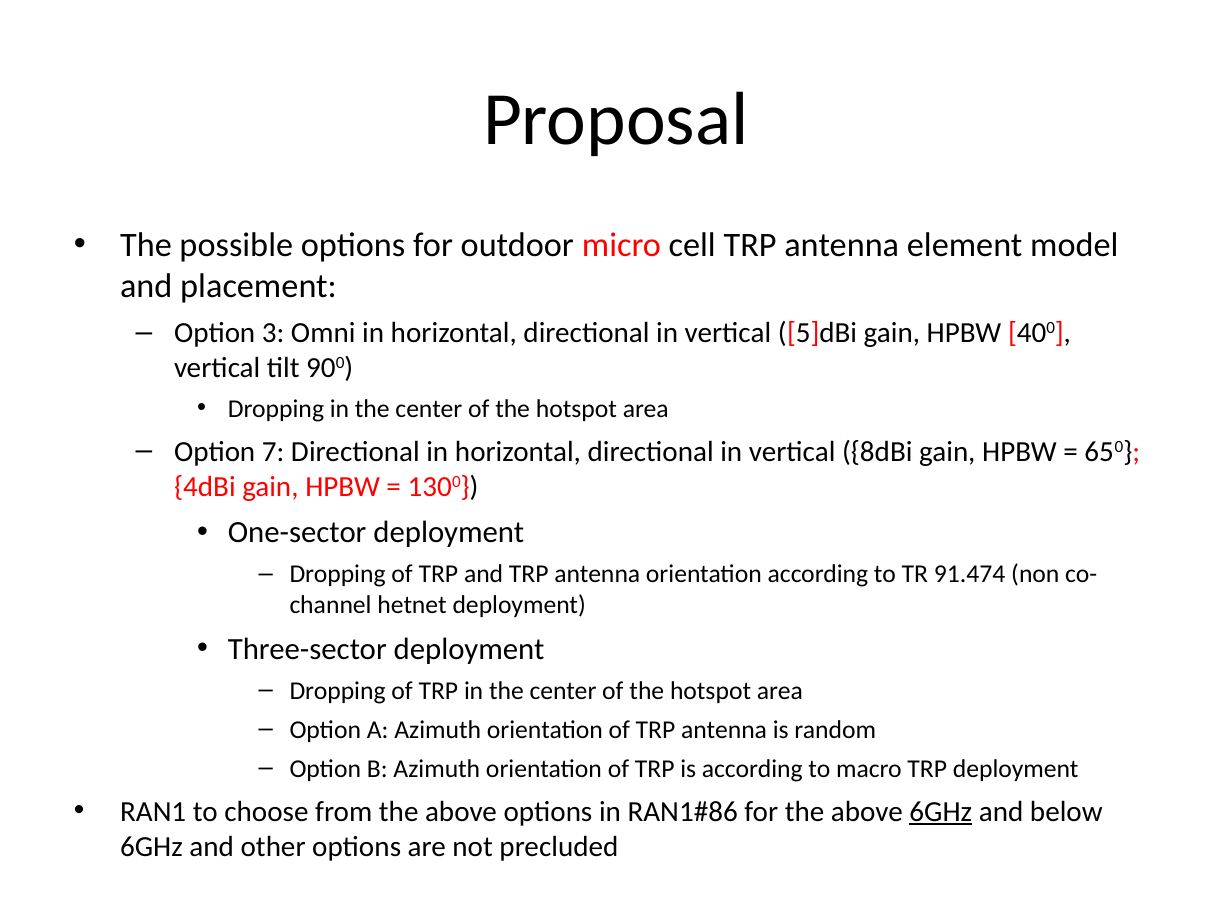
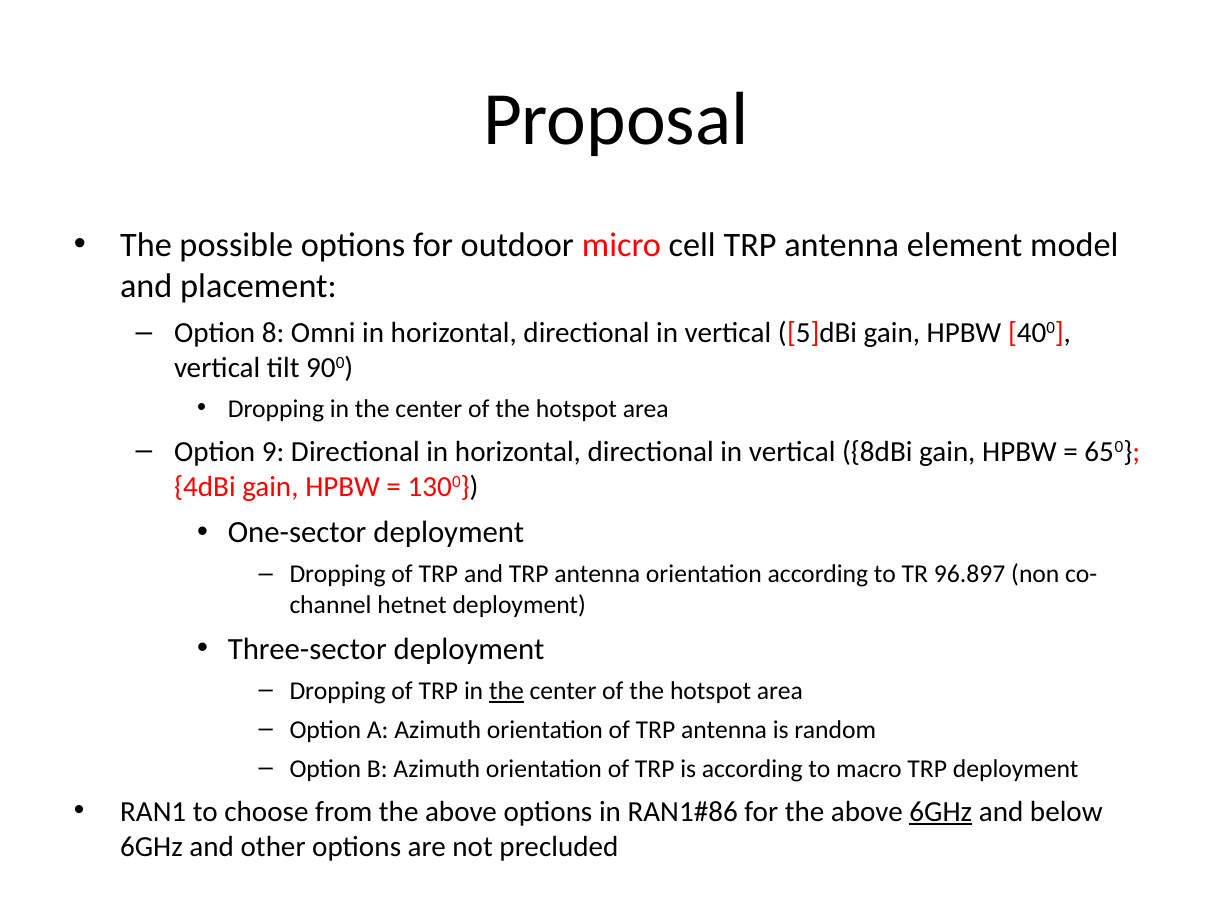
3: 3 -> 8
7: 7 -> 9
91.474: 91.474 -> 96.897
the at (506, 691) underline: none -> present
